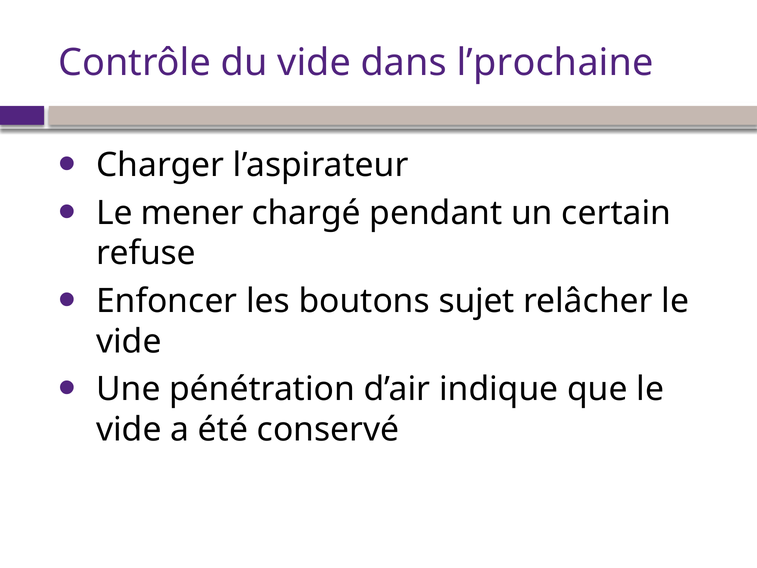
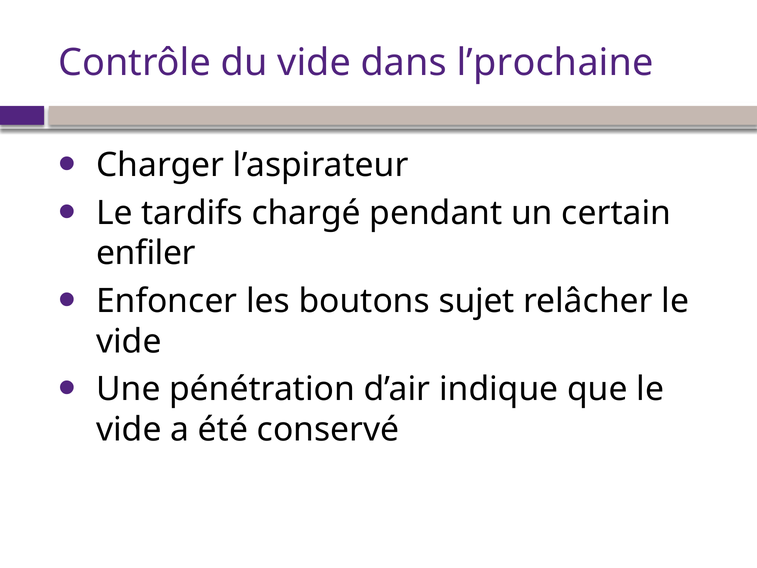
mener: mener -> tardifs
refuse: refuse -> enfiler
